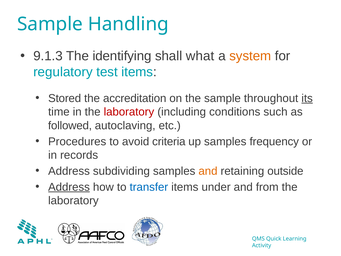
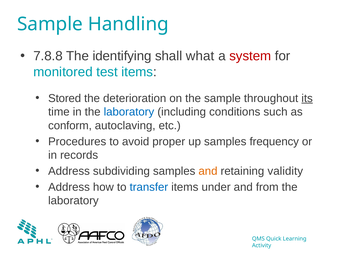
9.1.3: 9.1.3 -> 7.8.8
system colour: orange -> red
regulatory: regulatory -> monitored
accreditation: accreditation -> deterioration
laboratory at (129, 112) colour: red -> blue
followed: followed -> conform
criteria: criteria -> proper
outside: outside -> validity
Address at (69, 187) underline: present -> none
